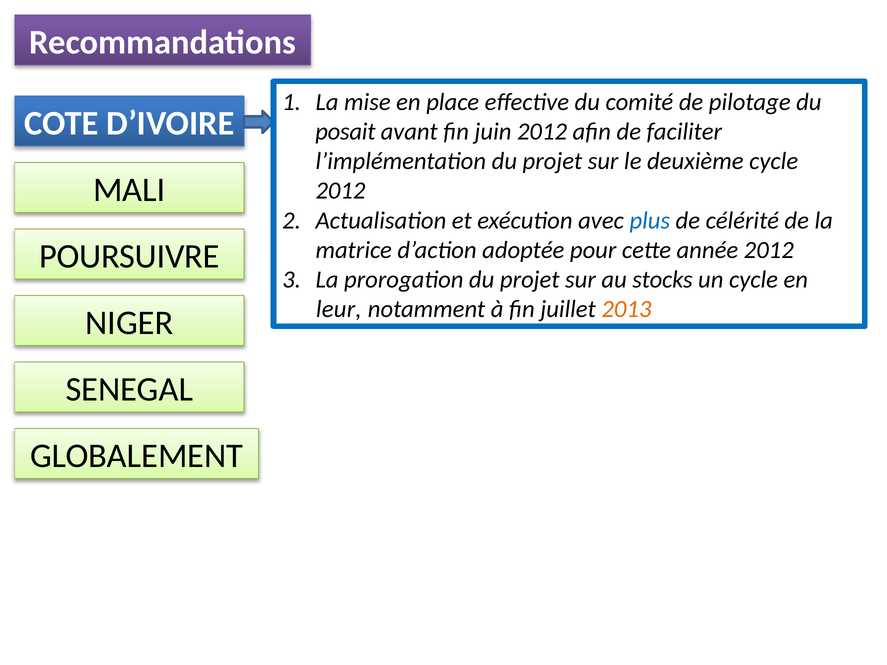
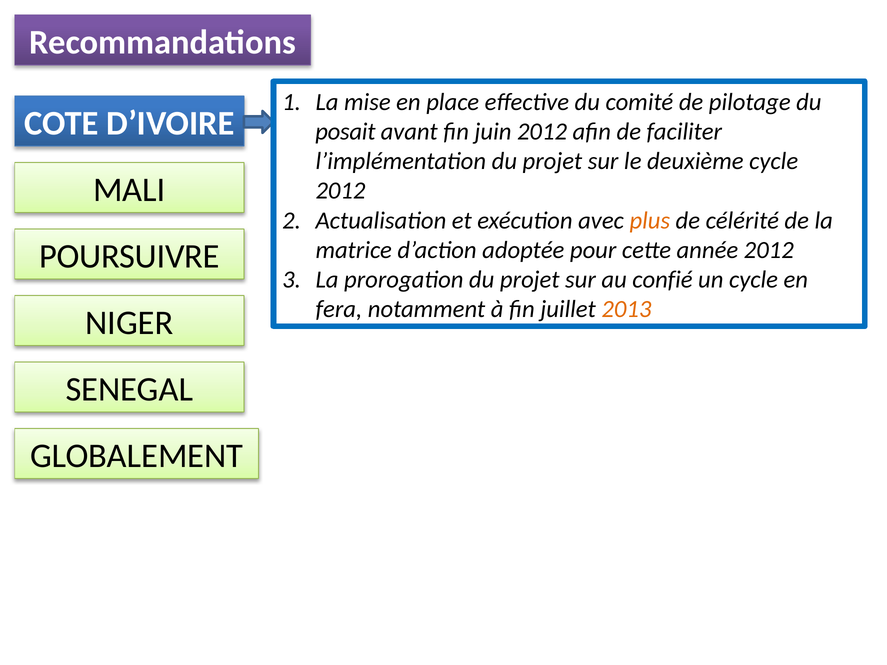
plus colour: blue -> orange
stocks: stocks -> confié
leur: leur -> fera
